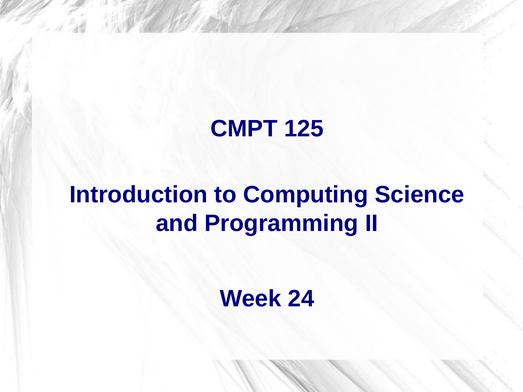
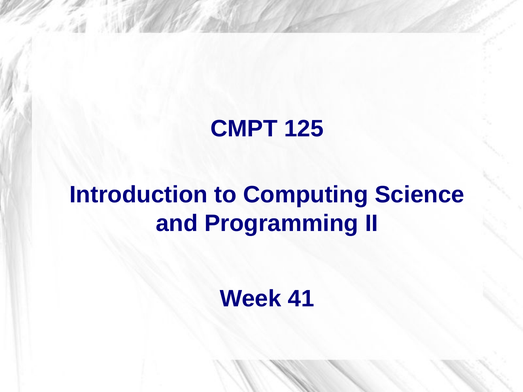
24: 24 -> 41
